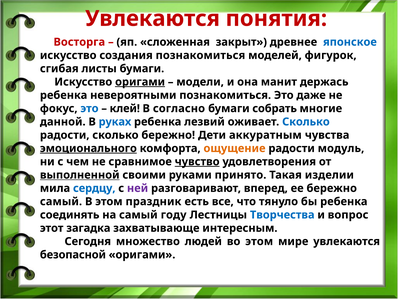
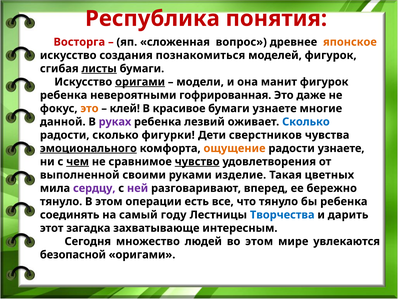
Увлекаются at (153, 19): Увлекаются -> Республика
закрыт: закрыт -> вопрос
японское colour: blue -> orange
листы underline: none -> present
манит держась: держась -> фигурок
невероятными познакомиться: познакомиться -> гофрированная
это at (89, 108) colour: blue -> orange
согласно: согласно -> красивое
бумаги собрать: собрать -> узнаете
руках colour: blue -> purple
сколько бережно: бережно -> фигурки
аккуратным: аккуратным -> сверстников
радости модуль: модуль -> узнаете
чем underline: none -> present
выполненной underline: present -> none
принято: принято -> изделие
изделии: изделии -> цветных
сердцу colour: blue -> purple
самый at (61, 201): самый -> тянуло
праздник: праздник -> операции
вопрос: вопрос -> дарить
